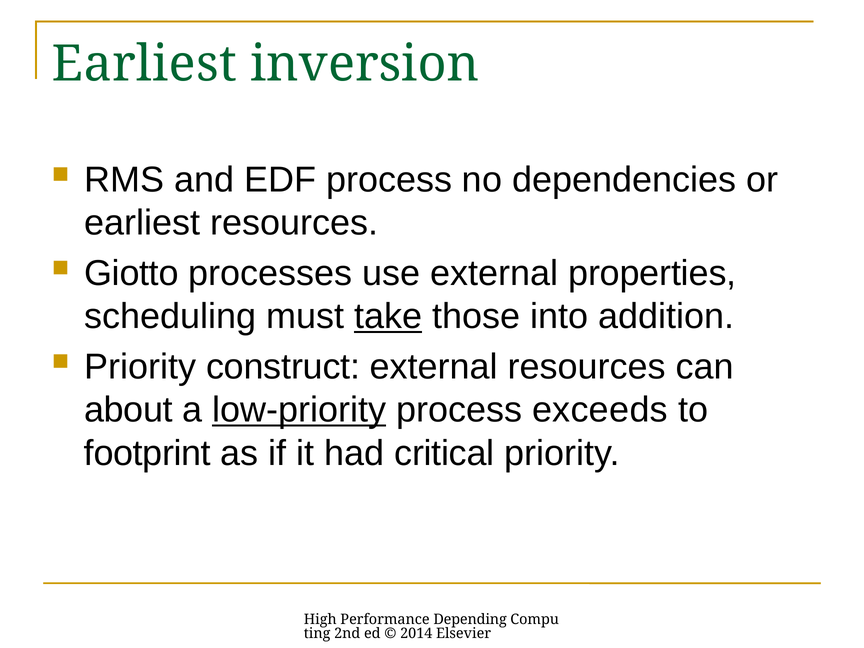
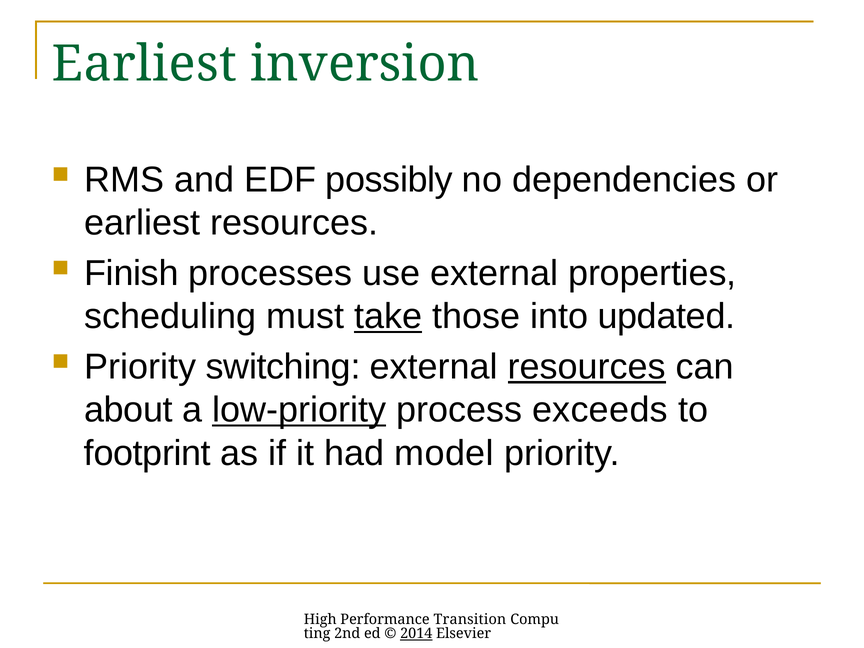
EDF process: process -> possibly
Giotto: Giotto -> Finish
addition: addition -> updated
construct: construct -> switching
resources at (587, 367) underline: none -> present
critical: critical -> model
Depending: Depending -> Transition
2014 underline: none -> present
